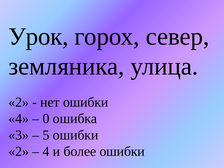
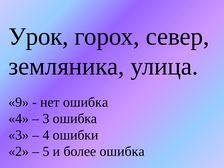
2 at (19, 102): 2 -> 9
нет ошибки: ошибки -> ошибка
0 at (46, 119): 0 -> 3
5 at (46, 135): 5 -> 4
4 at (46, 151): 4 -> 5
более ошибки: ошибки -> ошибка
